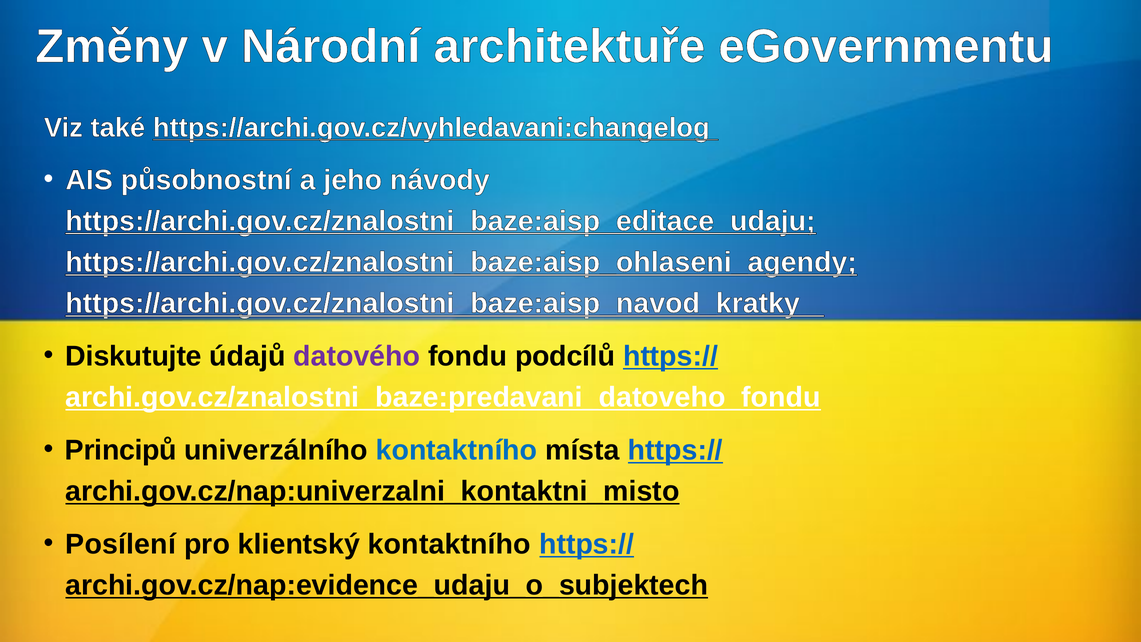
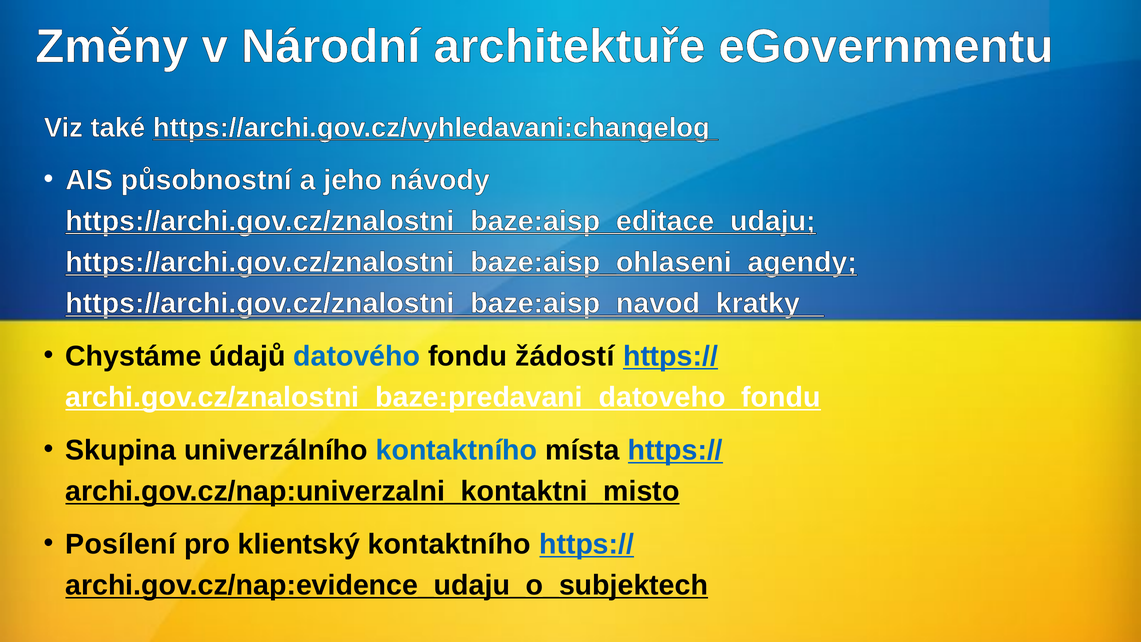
Diskutujte: Diskutujte -> Chystáme
datového colour: purple -> blue
podcílů: podcílů -> žádostí
Principů: Principů -> Skupina
